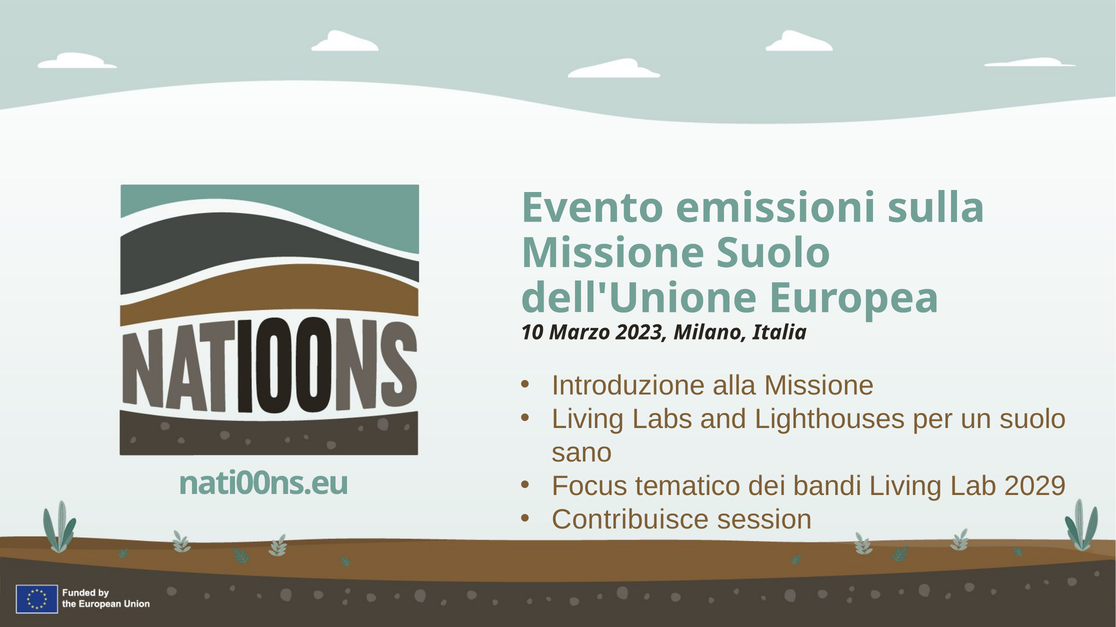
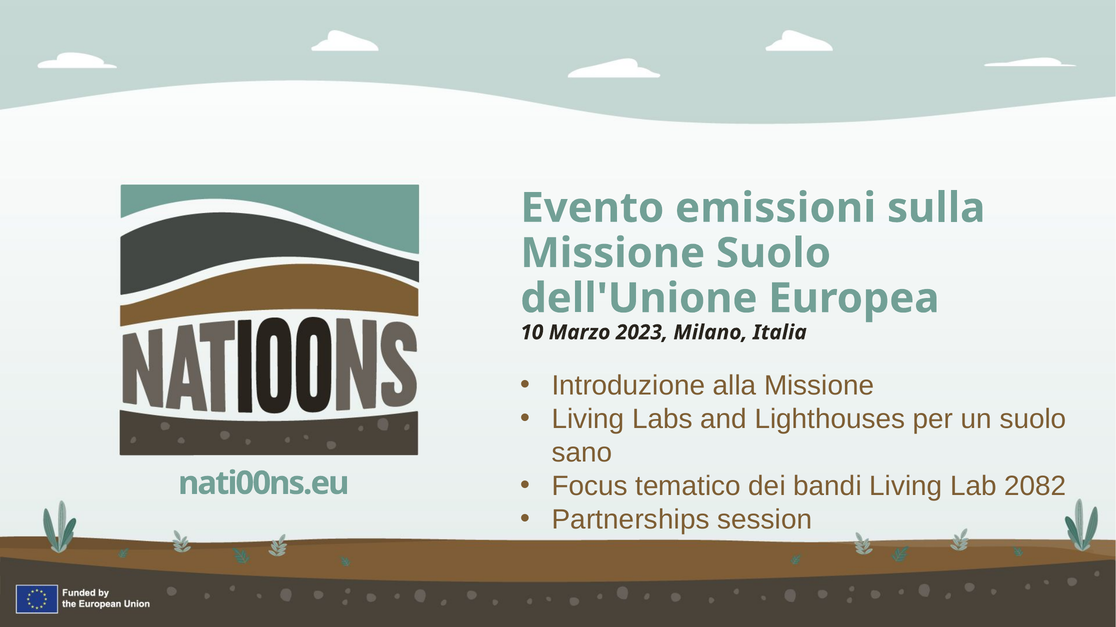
2029: 2029 -> 2082
Contribuisce: Contribuisce -> Partnerships
